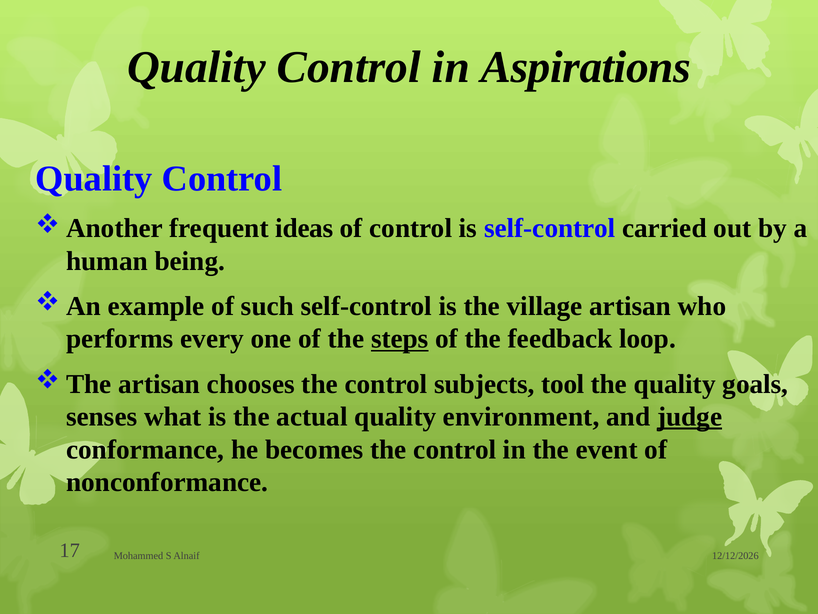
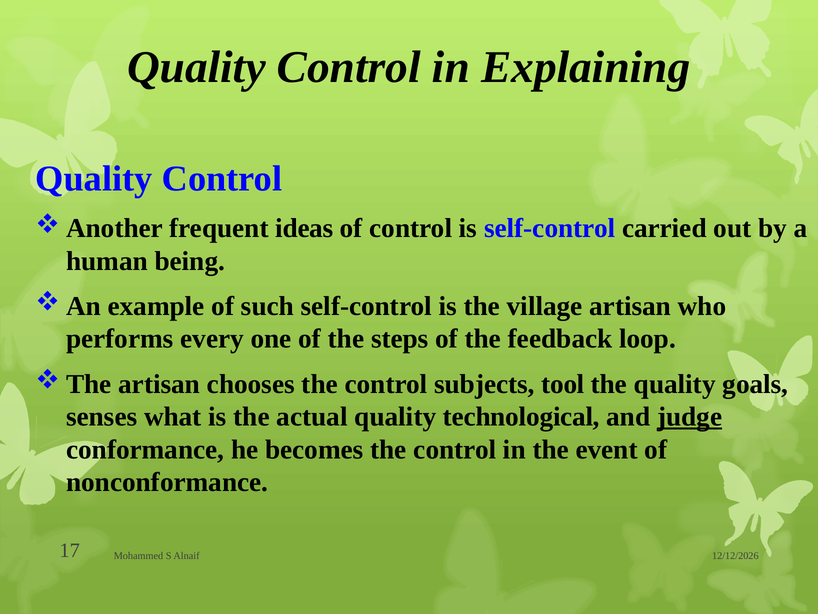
Aspirations: Aspirations -> Explaining
steps underline: present -> none
environment: environment -> technological
